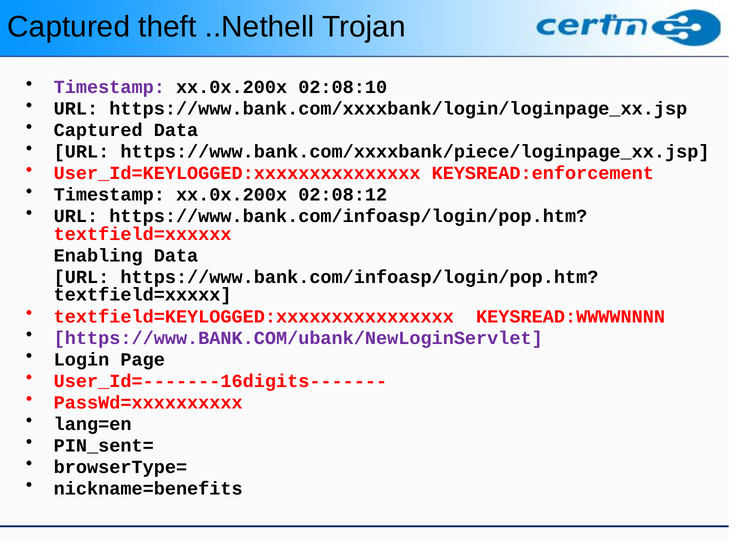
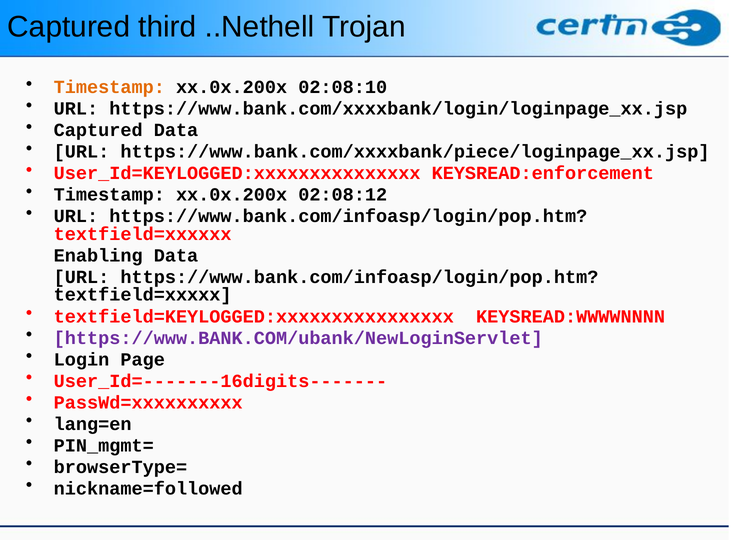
theft: theft -> third
Timestamp at (109, 87) colour: purple -> orange
PIN_sent=: PIN_sent= -> PIN_mgmt=
nickname=benefits: nickname=benefits -> nickname=followed
